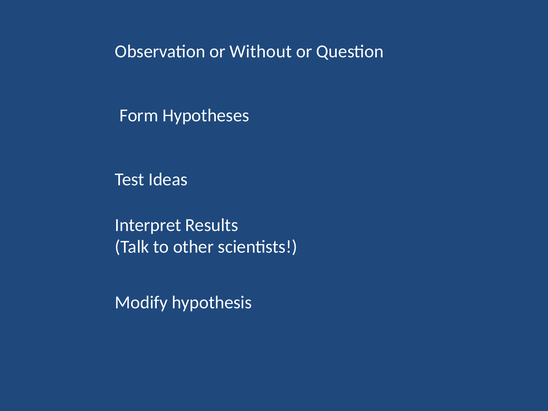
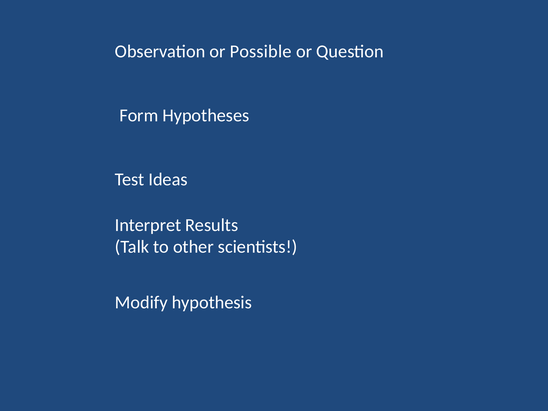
Without: Without -> Possible
